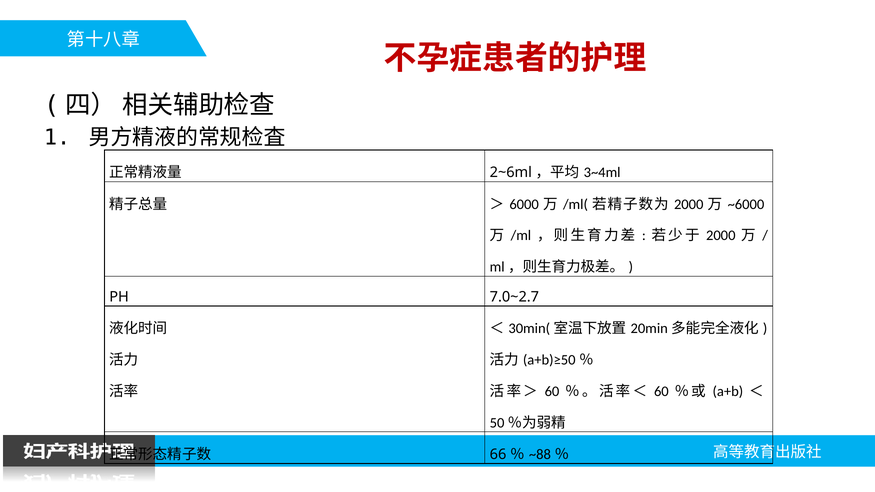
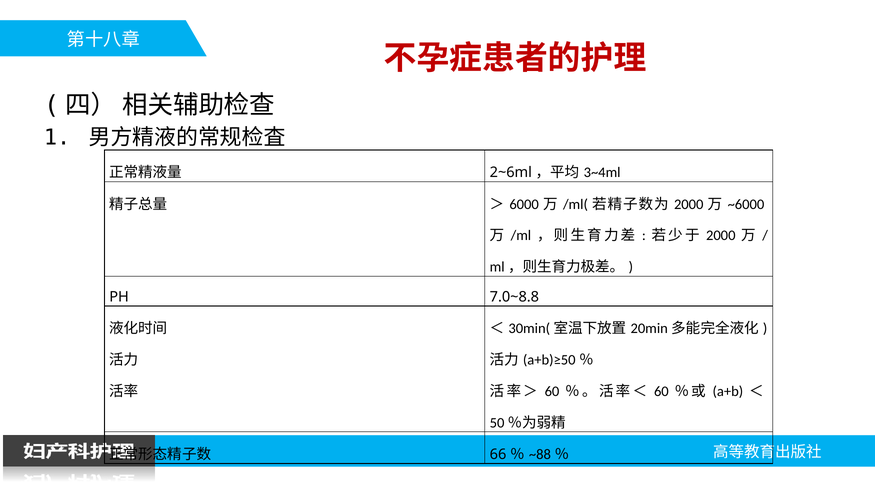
7.0~2.7: 7.0~2.7 -> 7.0~8.8
